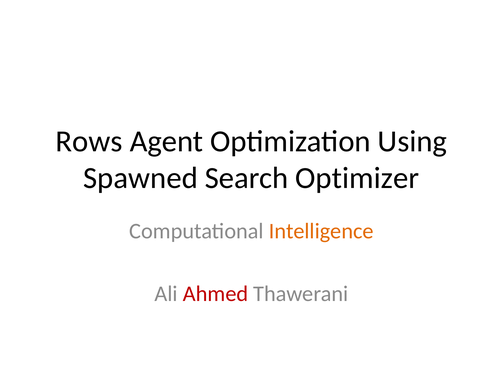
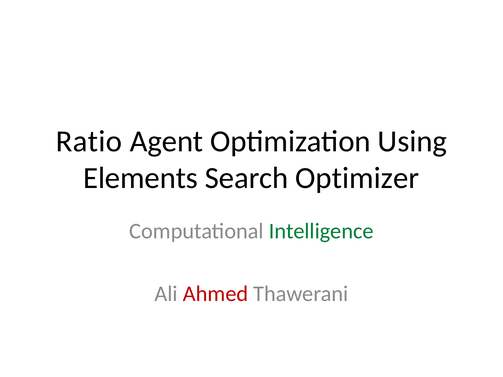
Rows: Rows -> Ratio
Spawned: Spawned -> Elements
Intelligence colour: orange -> green
